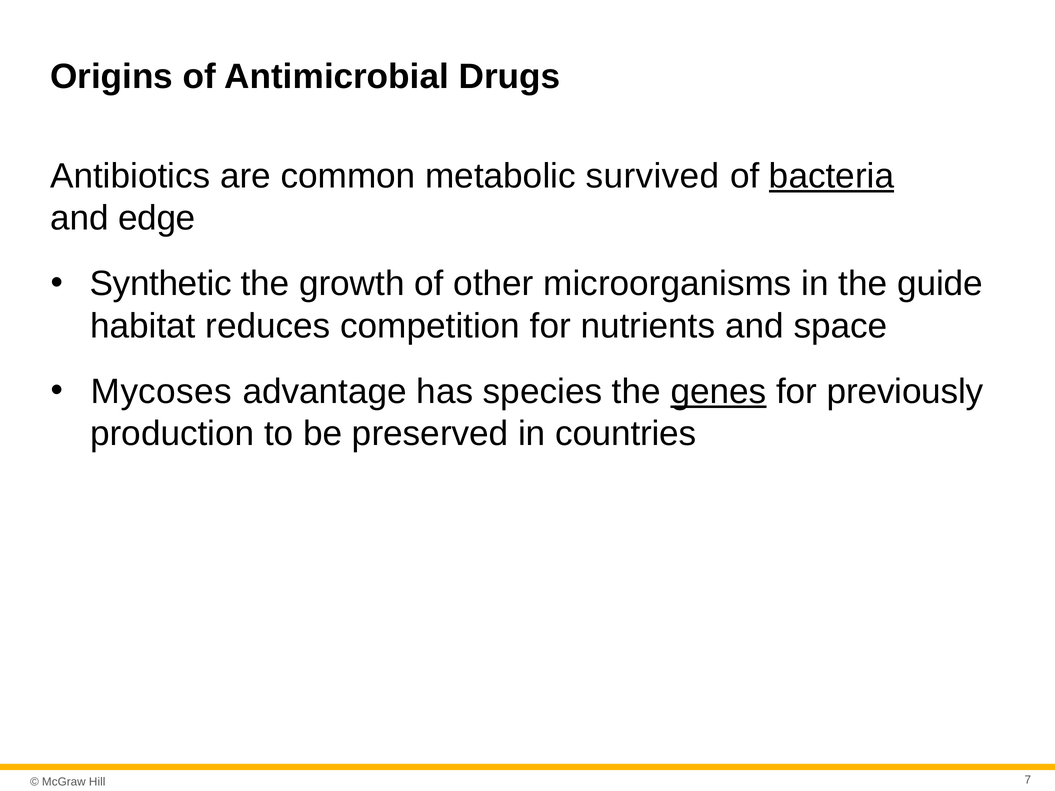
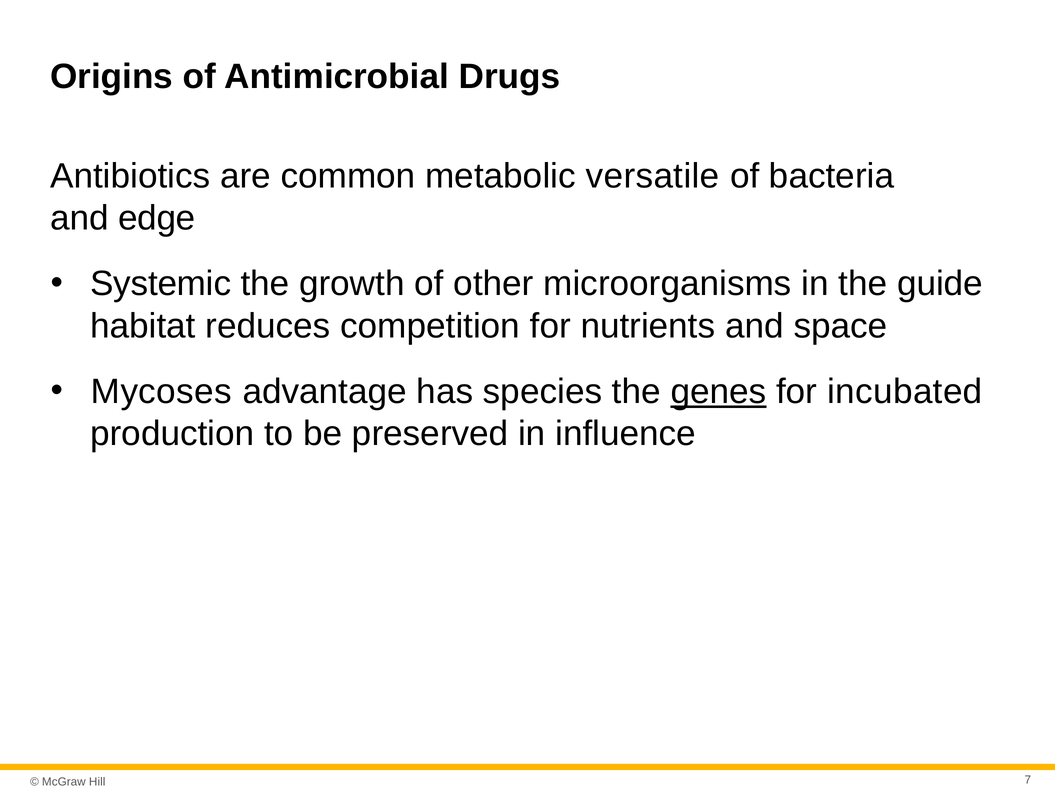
survived: survived -> versatile
bacteria underline: present -> none
Synthetic: Synthetic -> Systemic
previously: previously -> incubated
countries: countries -> influence
